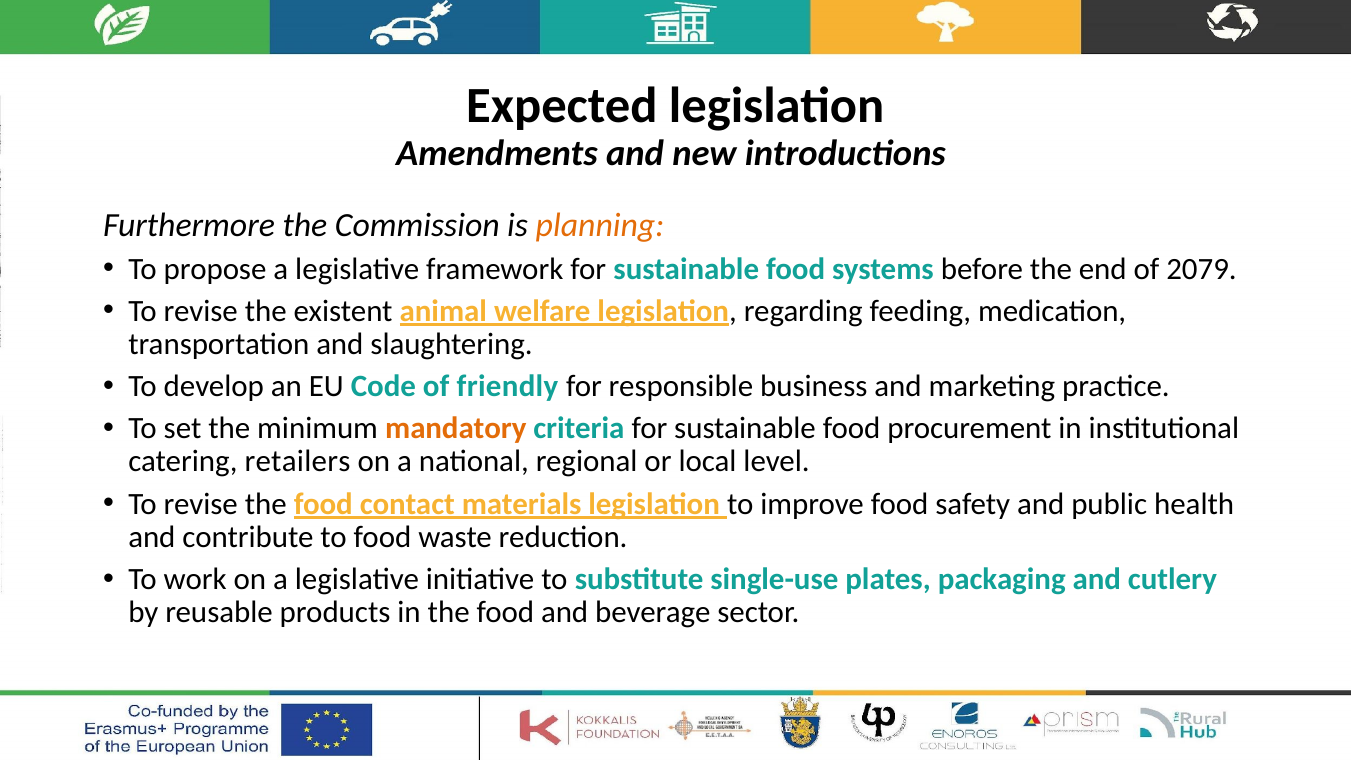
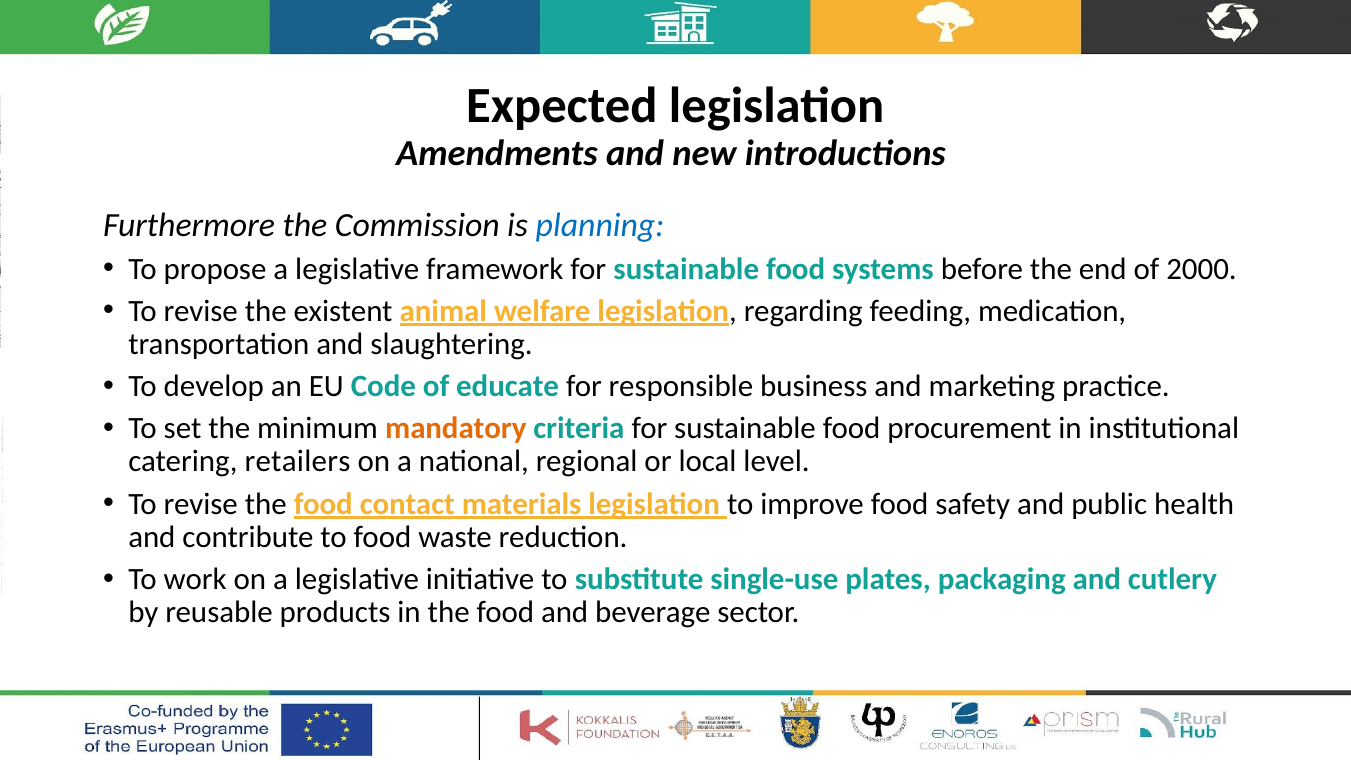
planning colour: orange -> blue
2079: 2079 -> 2000
friendly: friendly -> educate
